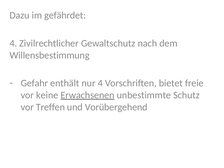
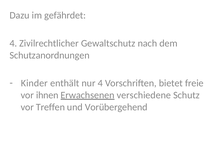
Willensbestimmung: Willensbestimmung -> Schutzanordnungen
Gefahr: Gefahr -> Kinder
keine: keine -> ihnen
unbestimmte: unbestimmte -> verschiedene
